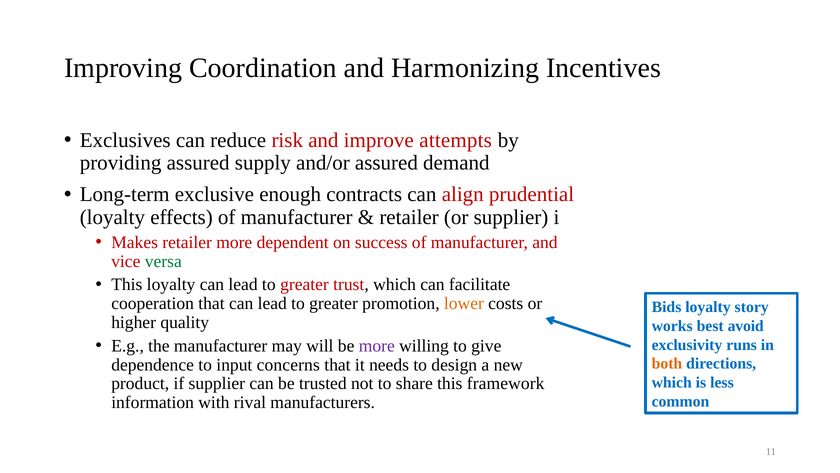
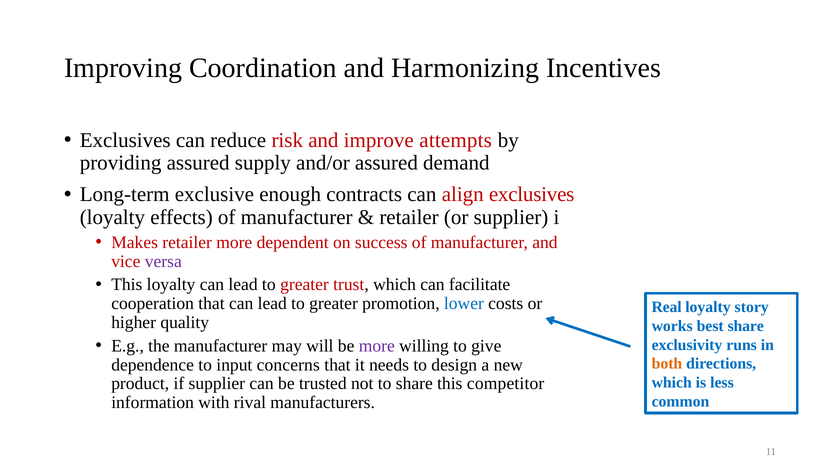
align prudential: prudential -> exclusives
versa colour: green -> purple
lower colour: orange -> blue
Bids: Bids -> Real
best avoid: avoid -> share
framework: framework -> competitor
